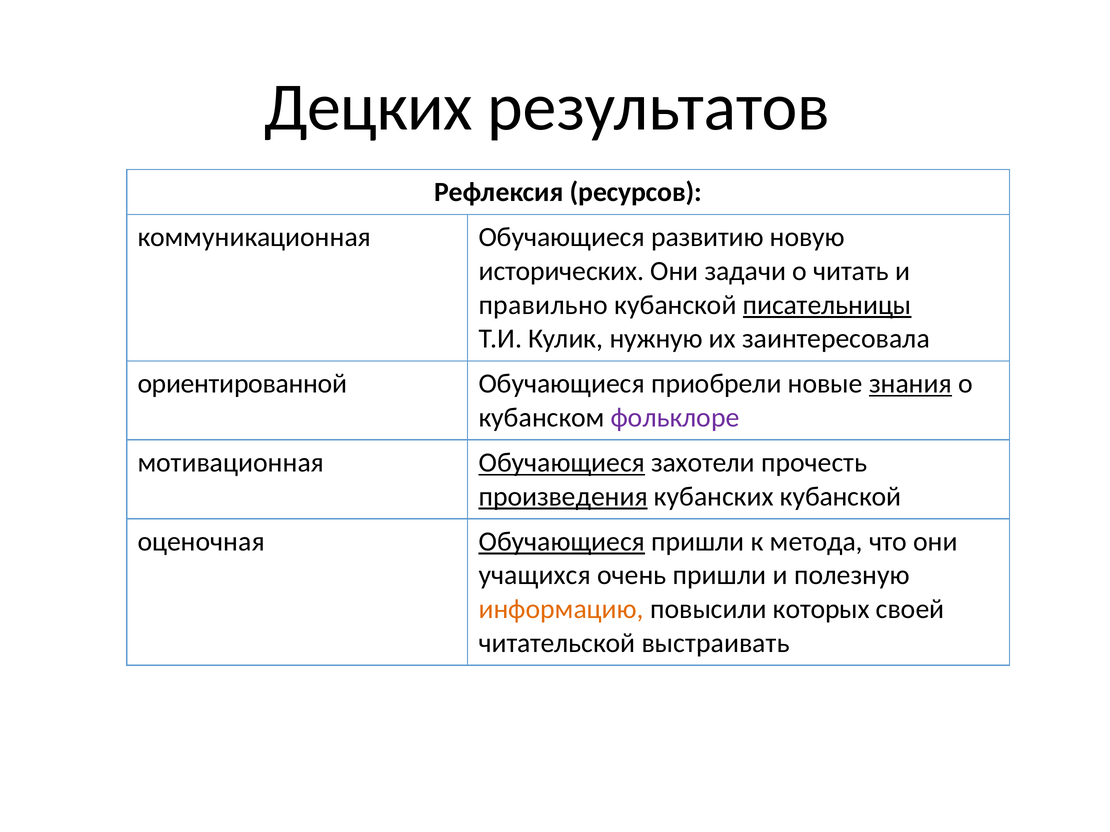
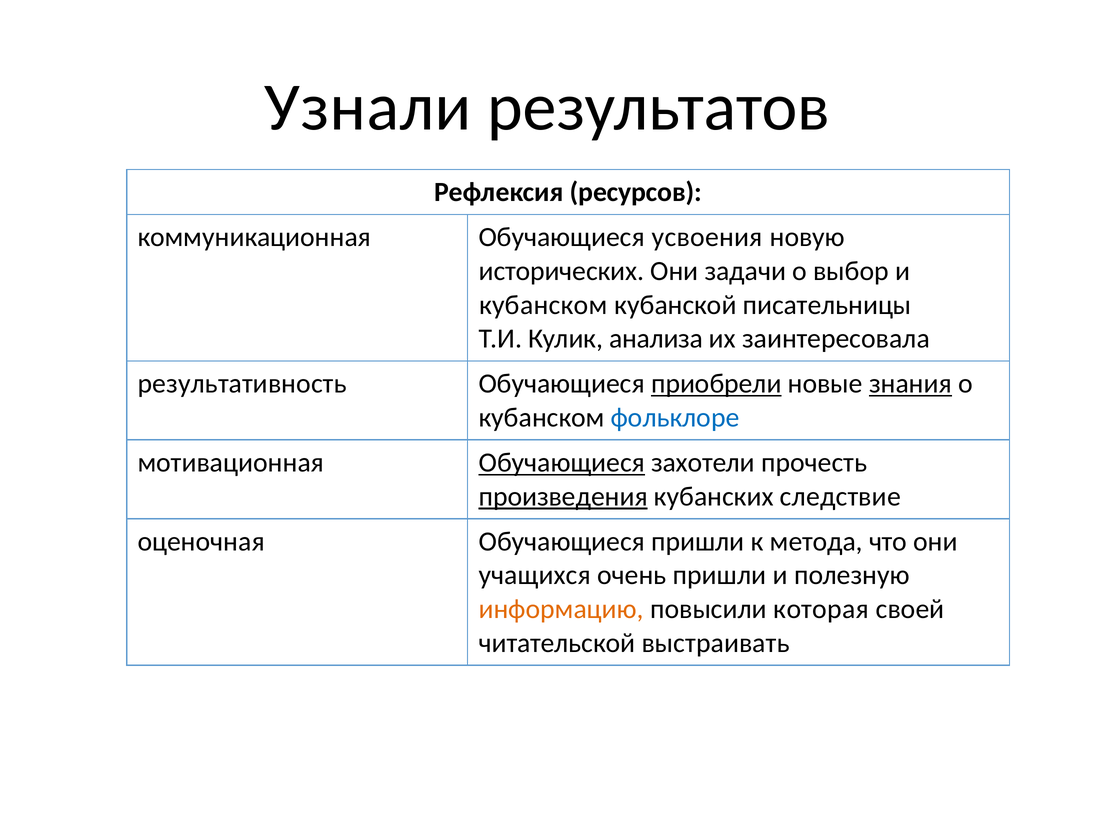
Децких: Децких -> Узнали
развитию: развитию -> усвоения
читать: читать -> выбор
правильно at (543, 305): правильно -> кубанском
писательницы underline: present -> none
нужную: нужную -> анализа
ориентированной: ориентированной -> результативность
приобрели underline: none -> present
фольклоре colour: purple -> blue
кубанских кубанской: кубанской -> следствие
Обучающиеся at (562, 542) underline: present -> none
которых: которых -> которая
